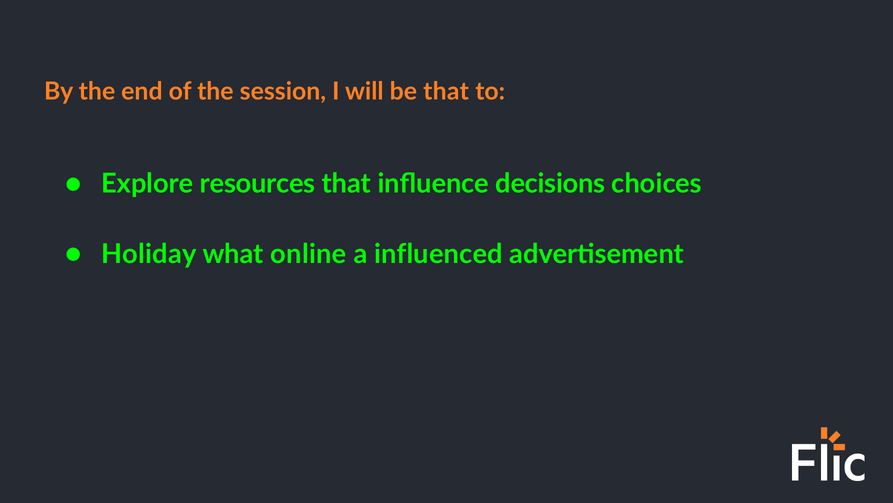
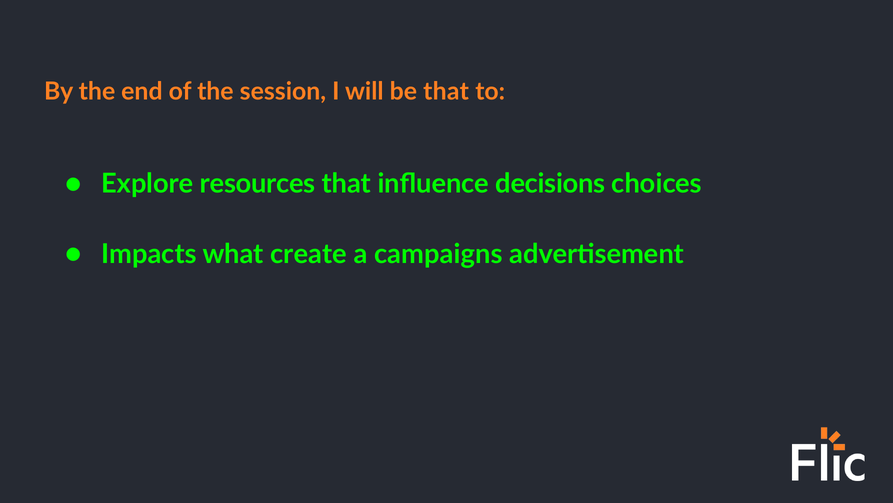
Holiday: Holiday -> Impacts
online: online -> create
influenced: influenced -> campaigns
